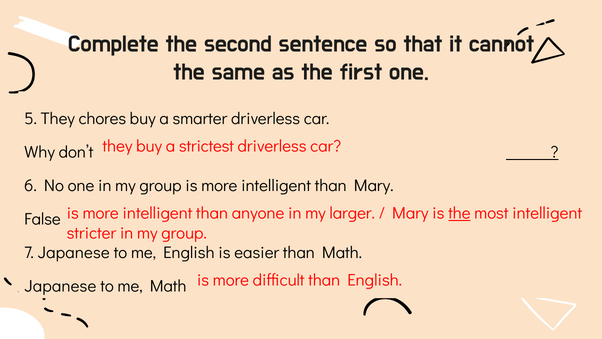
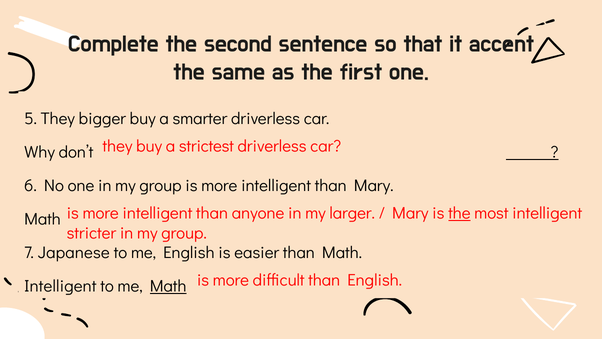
cannot: cannot -> accent
chores: chores -> bigger
False at (42, 219): False -> Math
Japanese at (60, 286): Japanese -> Intelligent
Math at (168, 286) underline: none -> present
